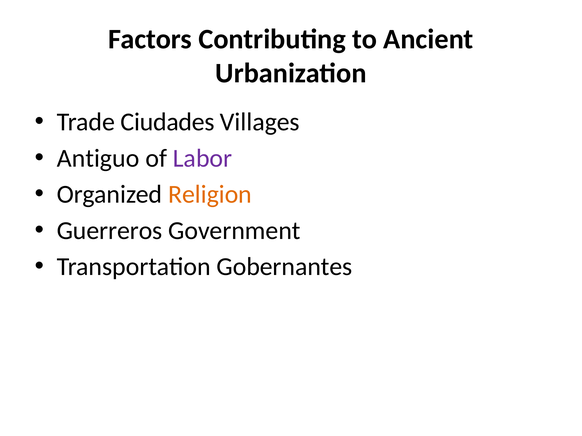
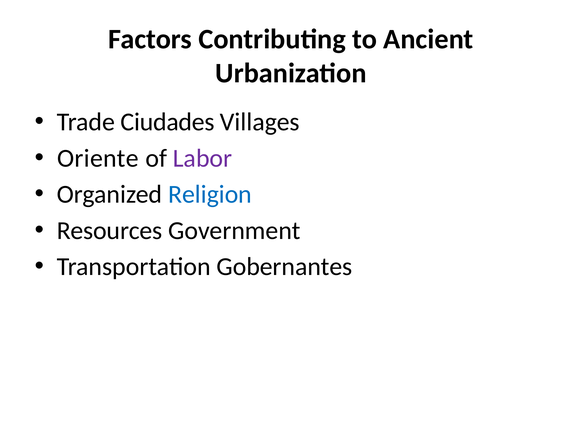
Antiguo: Antiguo -> Oriente
Religion colour: orange -> blue
Guerreros: Guerreros -> Resources
